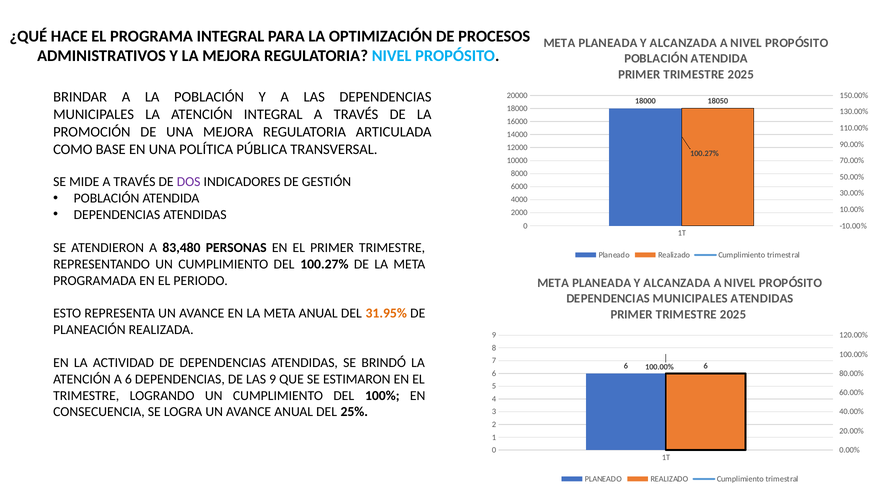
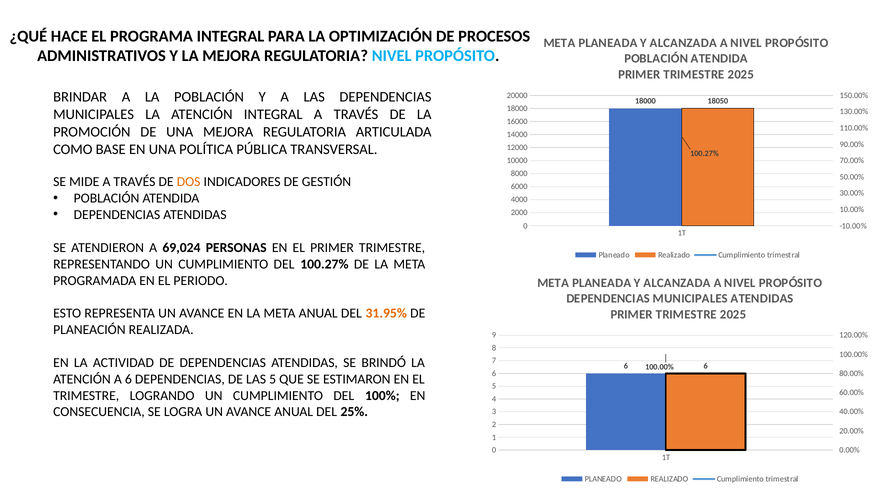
DOS colour: purple -> orange
83,480: 83,480 -> 69,024
LAS 9: 9 -> 5
